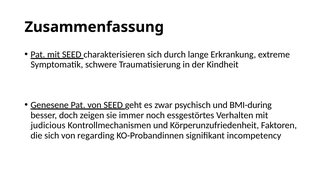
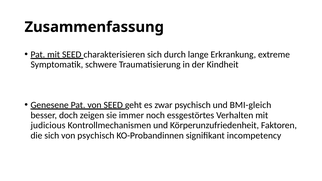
BMI-during: BMI-during -> BMI-gleich
von regarding: regarding -> psychisch
